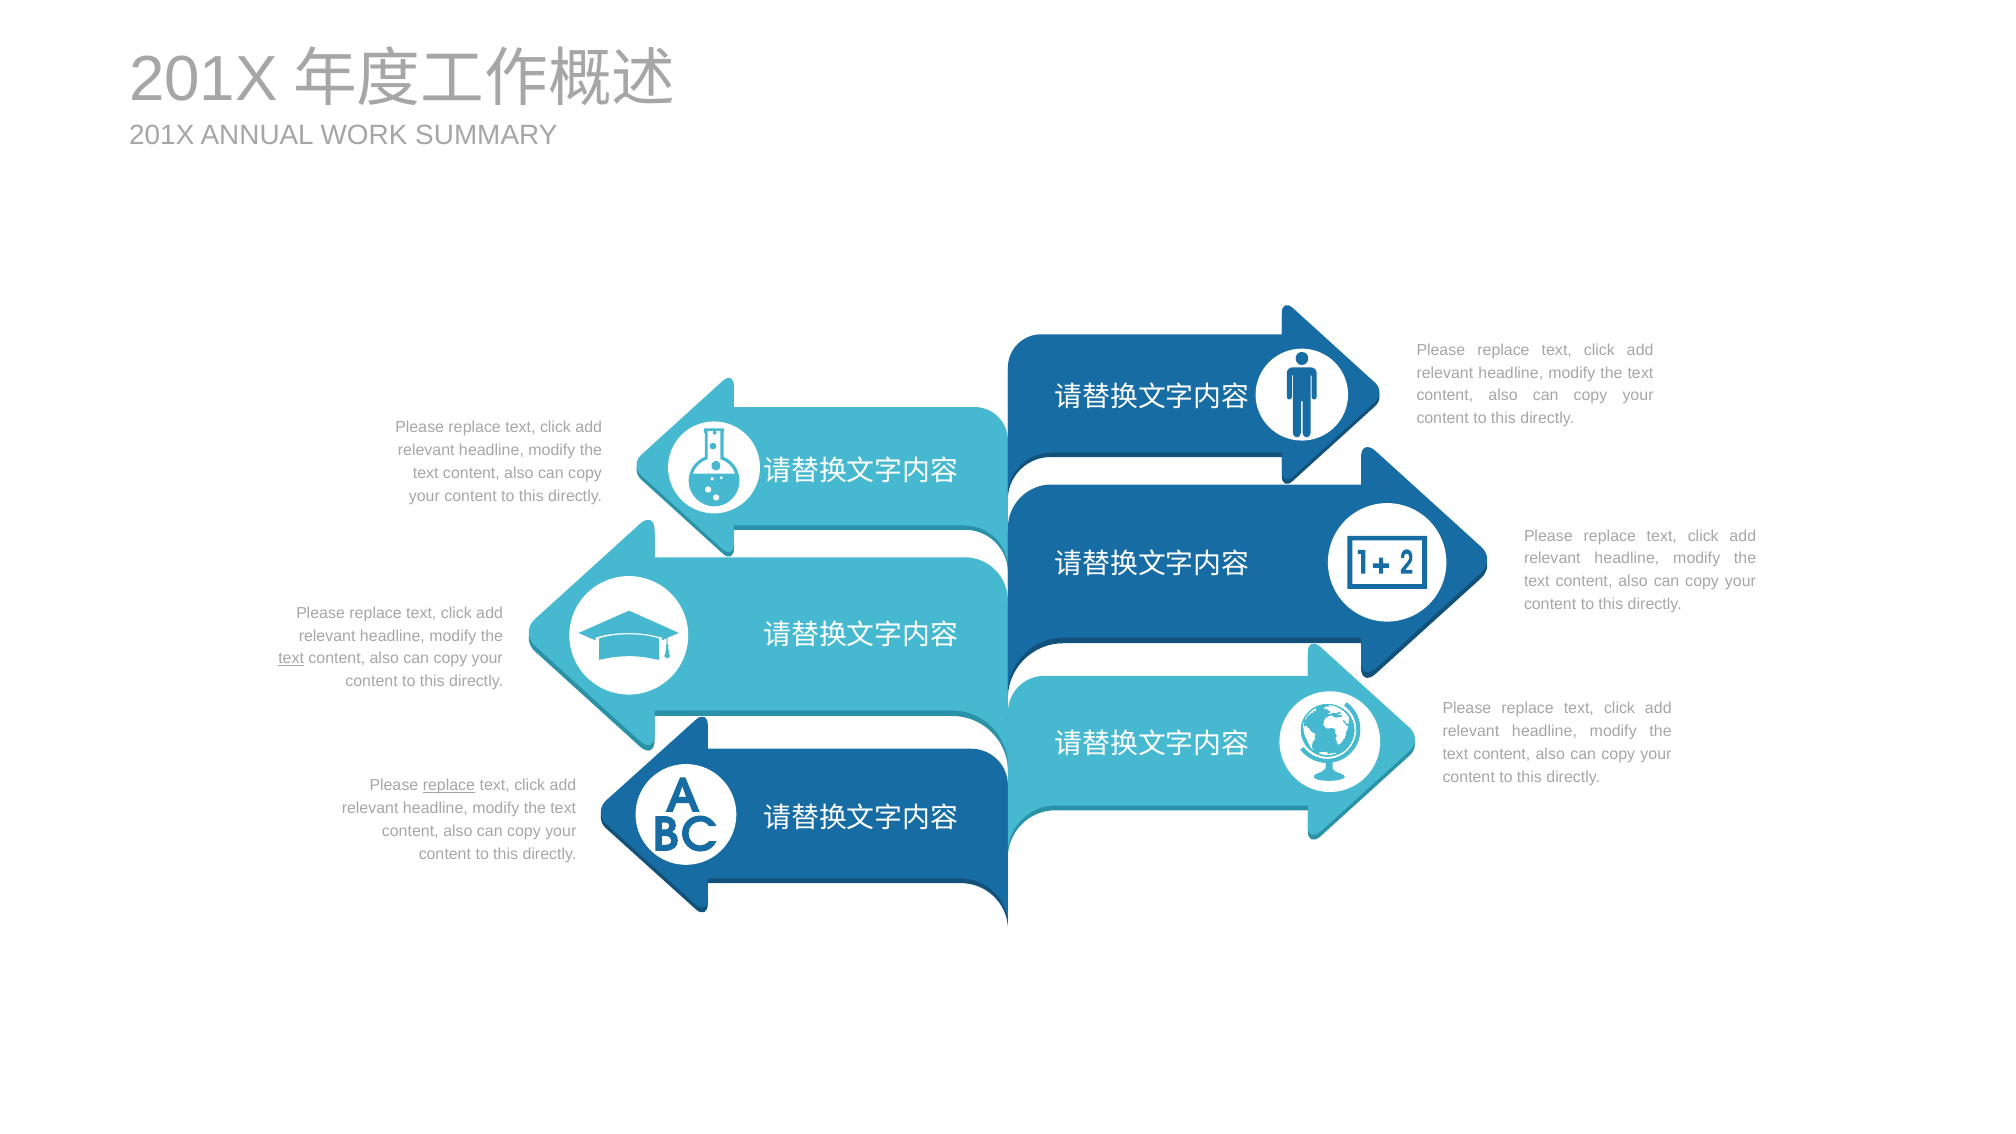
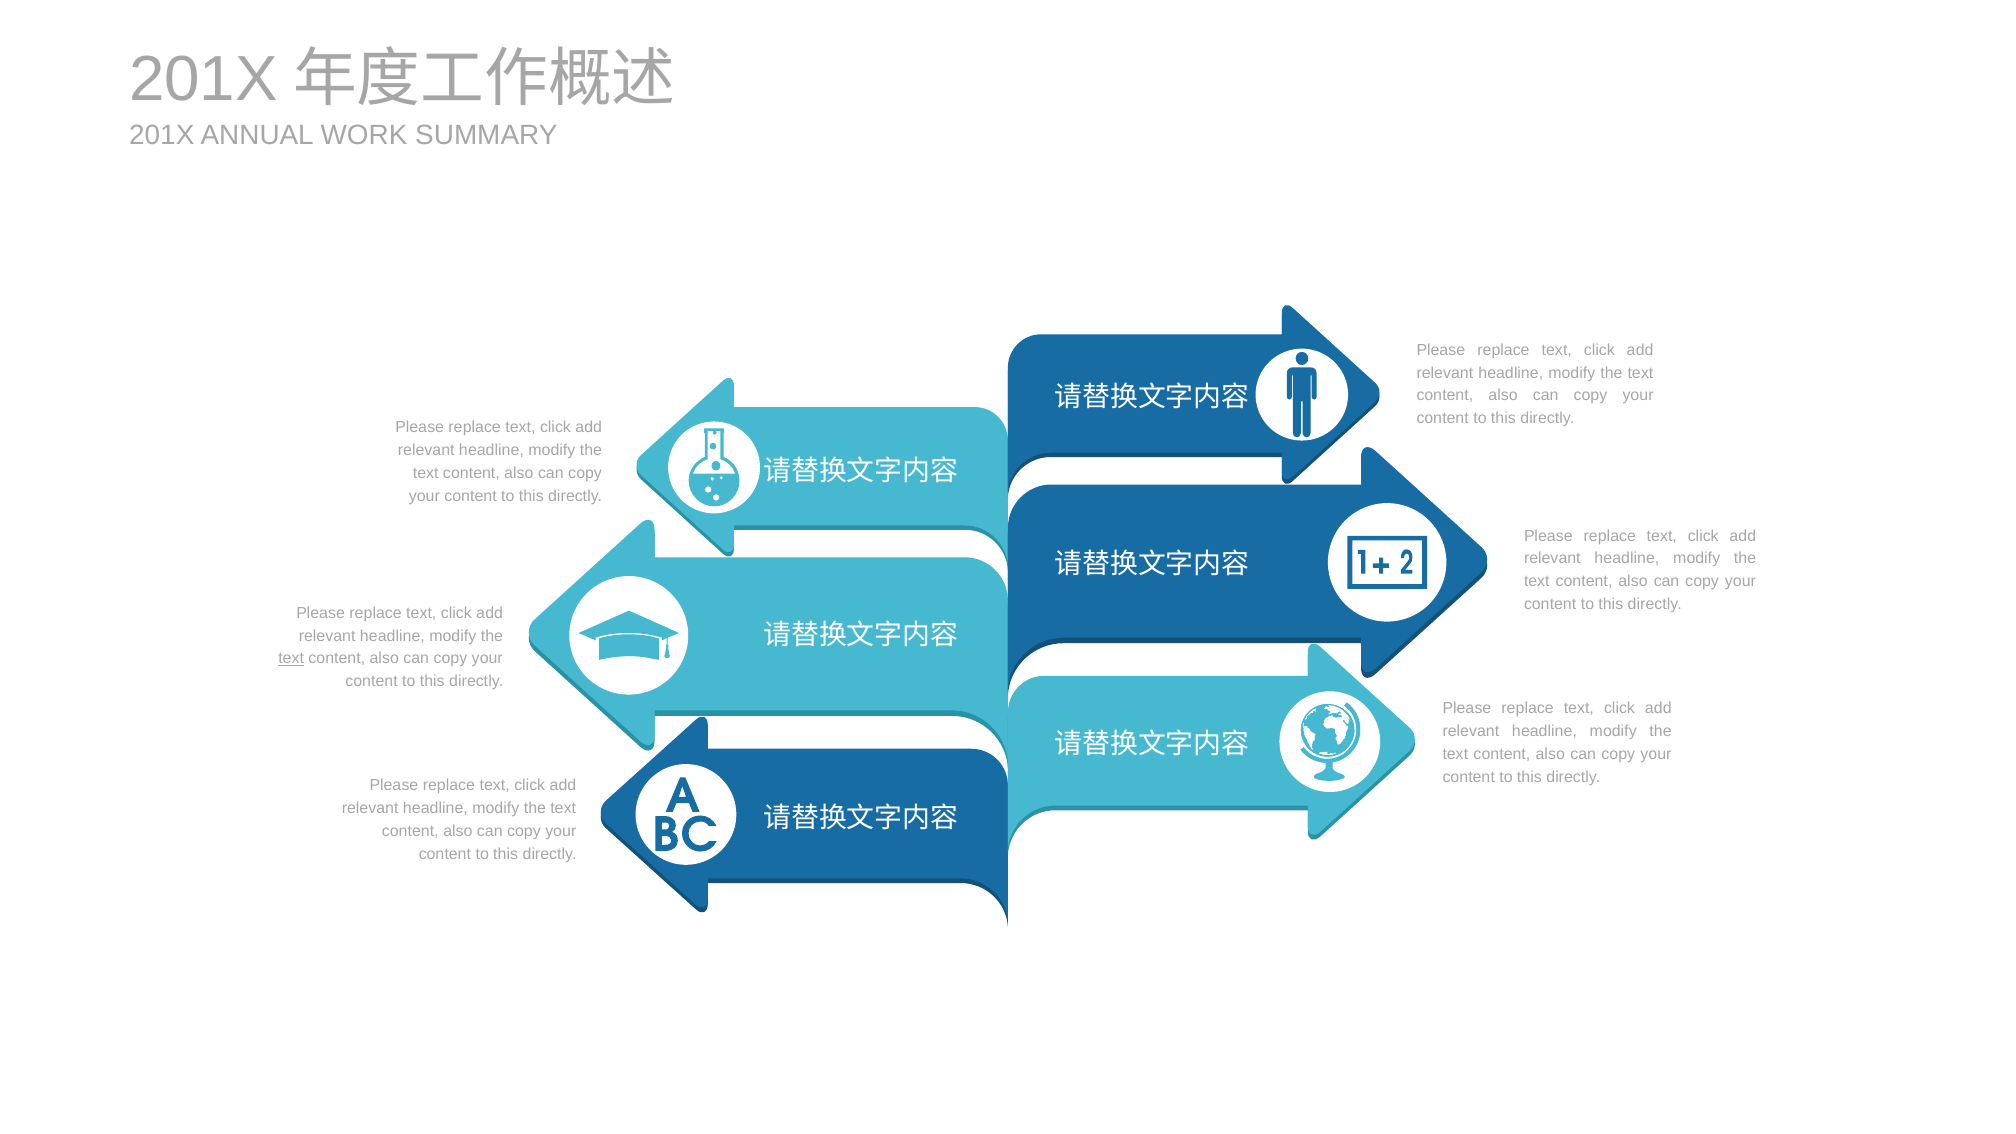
replace at (449, 785) underline: present -> none
